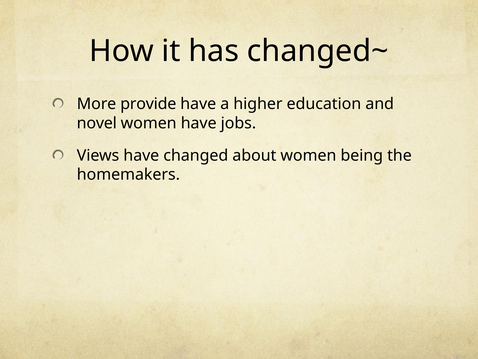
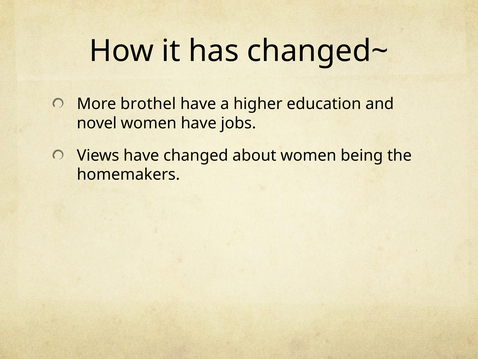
provide: provide -> brothel
